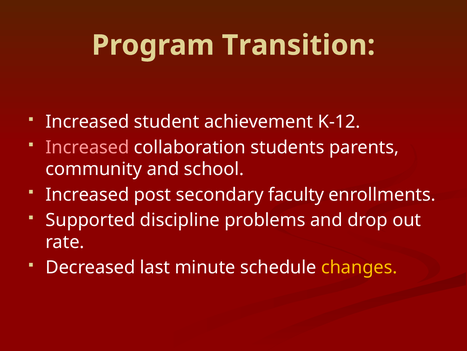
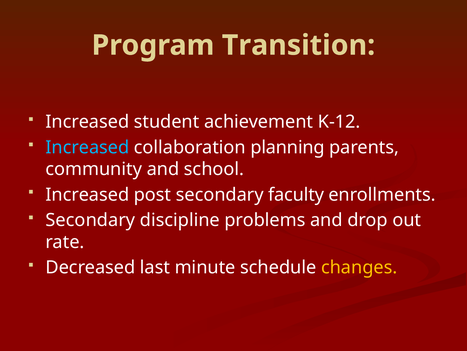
Increased at (87, 147) colour: pink -> light blue
students: students -> planning
Supported at (90, 220): Supported -> Secondary
